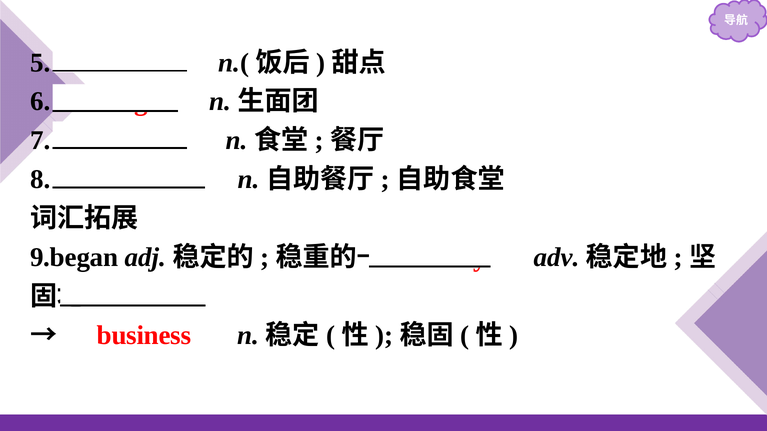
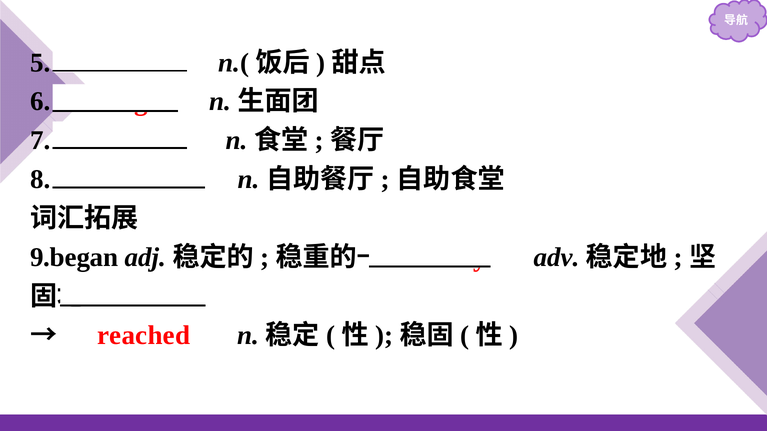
business: business -> reached
